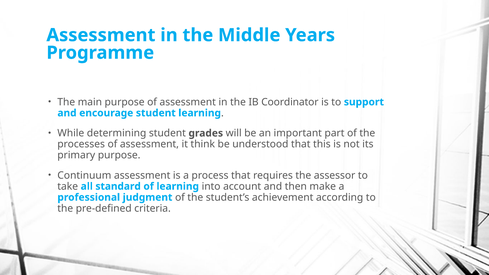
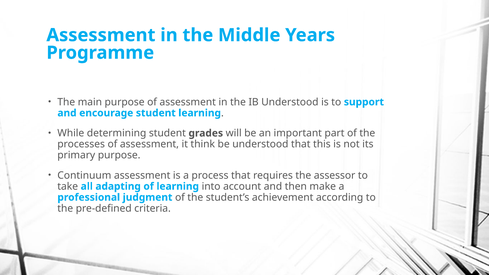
IB Coordinator: Coordinator -> Understood
standard: standard -> adapting
